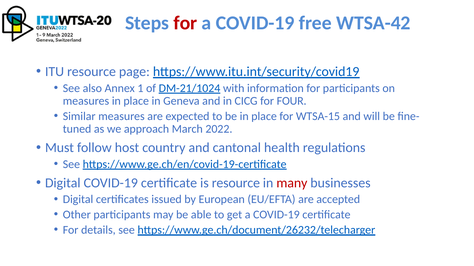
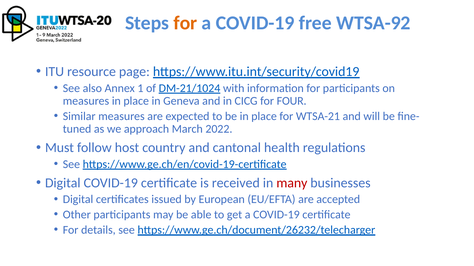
for at (185, 23) colour: red -> orange
WTSA-42: WTSA-42 -> WTSA-92
WTSA-15: WTSA-15 -> WTSA-21
is resource: resource -> received
